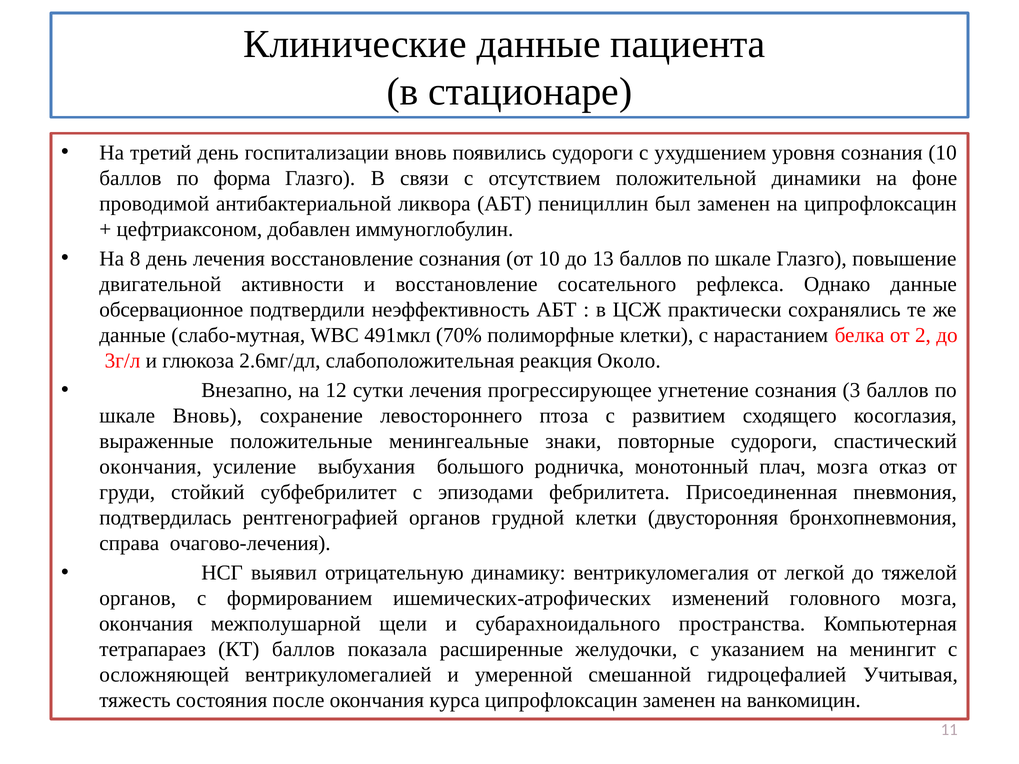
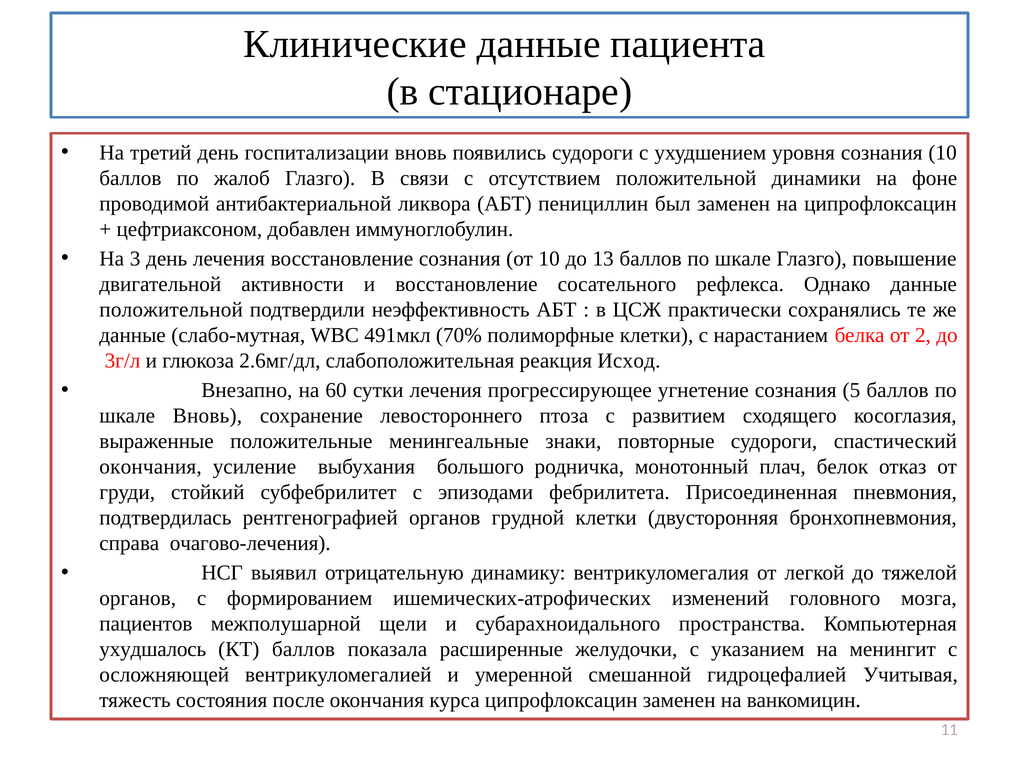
форма: форма -> жалоб
8: 8 -> 3
обсервационное at (171, 310): обсервационное -> положительной
Около: Около -> Исход
12: 12 -> 60
3: 3 -> 5
плач мозга: мозга -> белок
окончания at (146, 624): окончания -> пациентов
тетрапараез: тетрапараез -> ухудшалось
